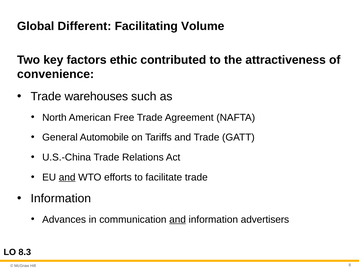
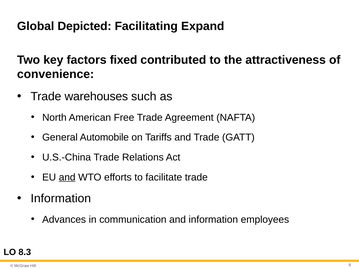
Different: Different -> Depicted
Volume: Volume -> Expand
ethic: ethic -> fixed
and at (178, 220) underline: present -> none
advertisers: advertisers -> employees
